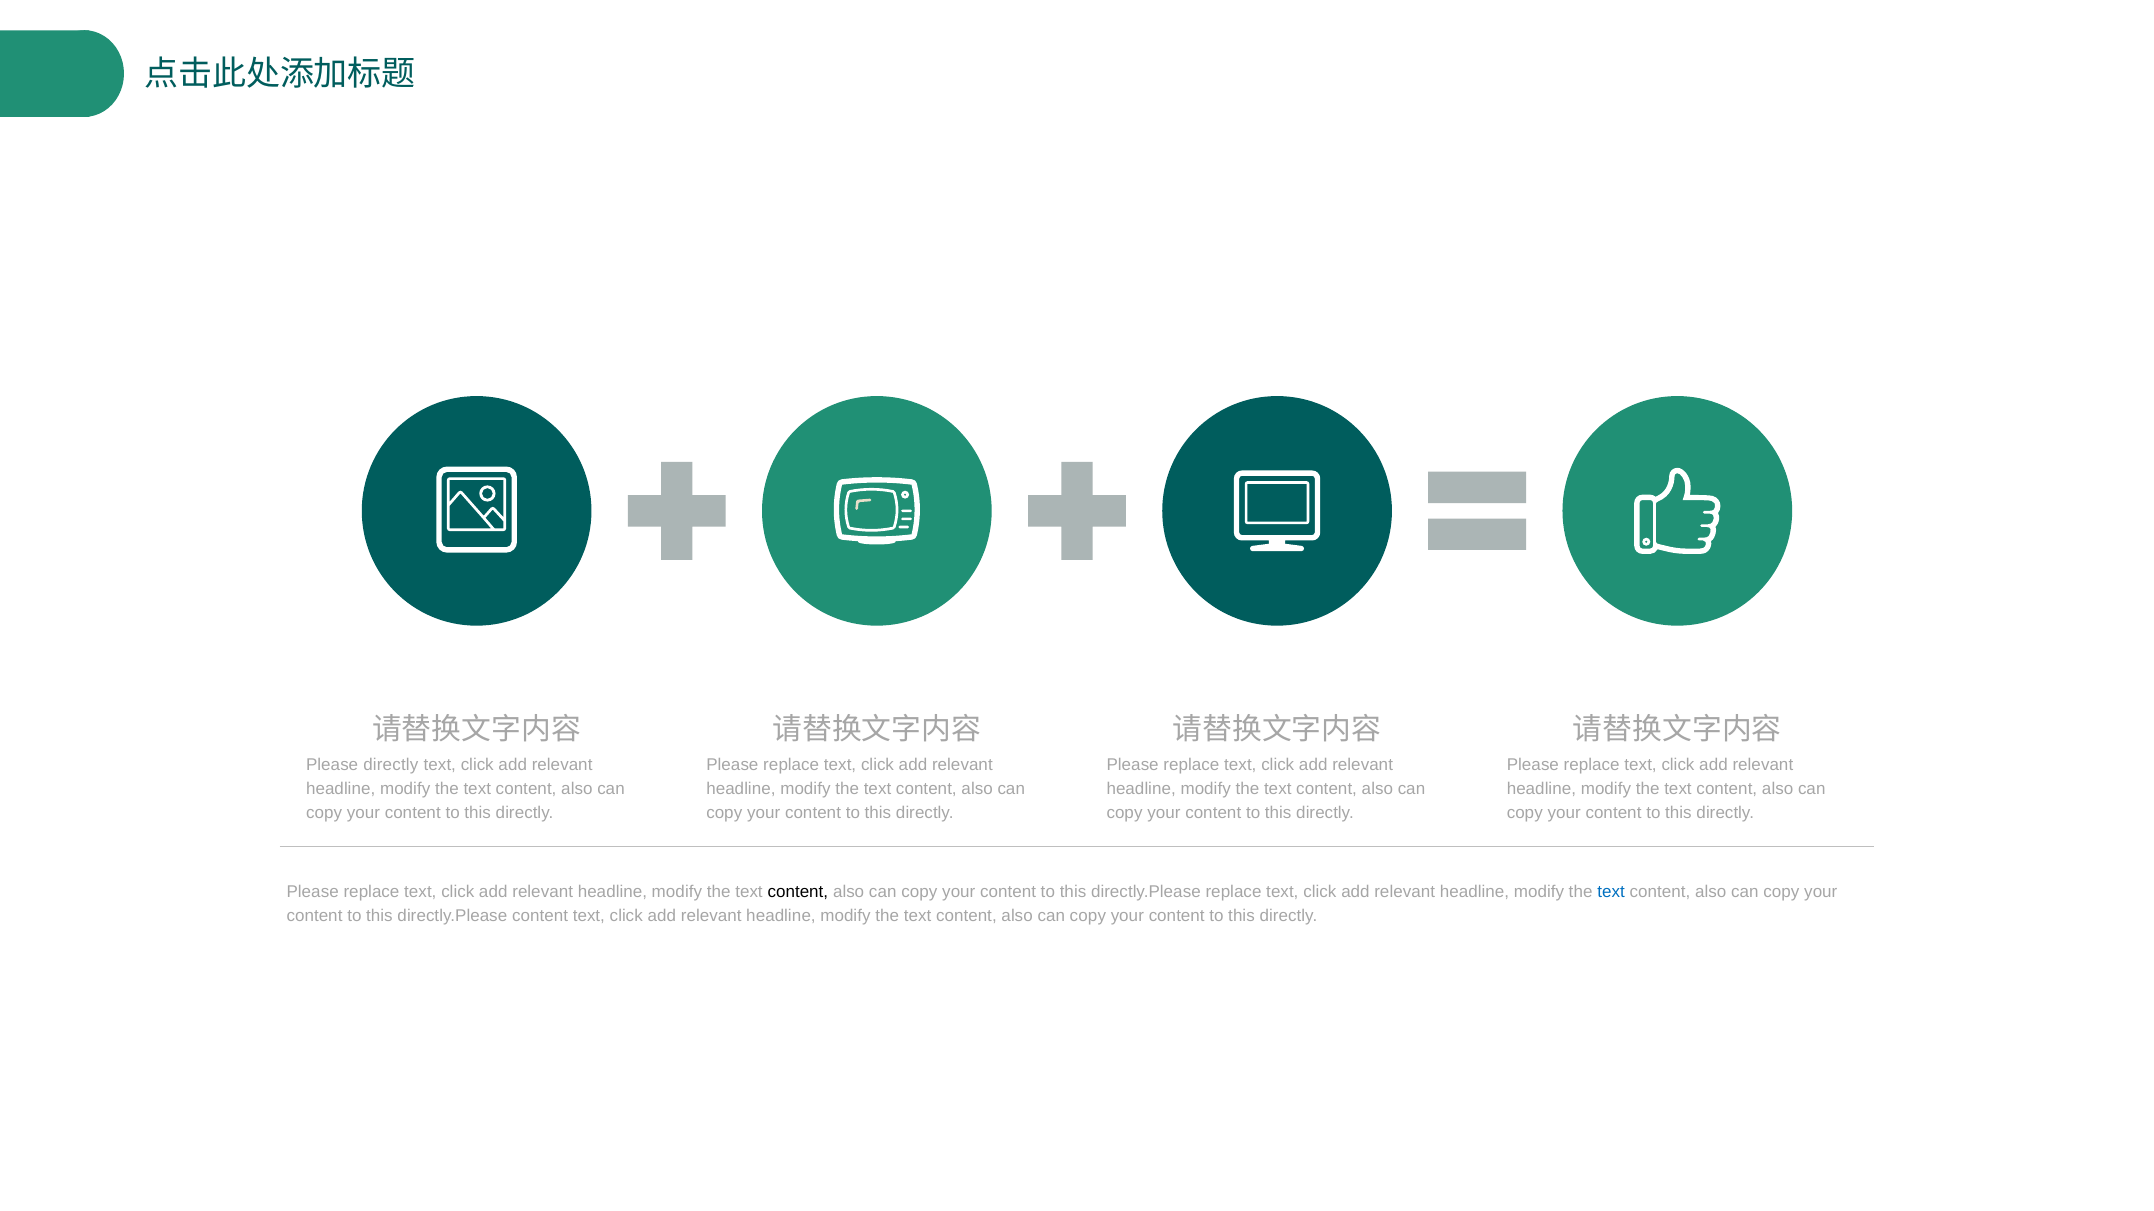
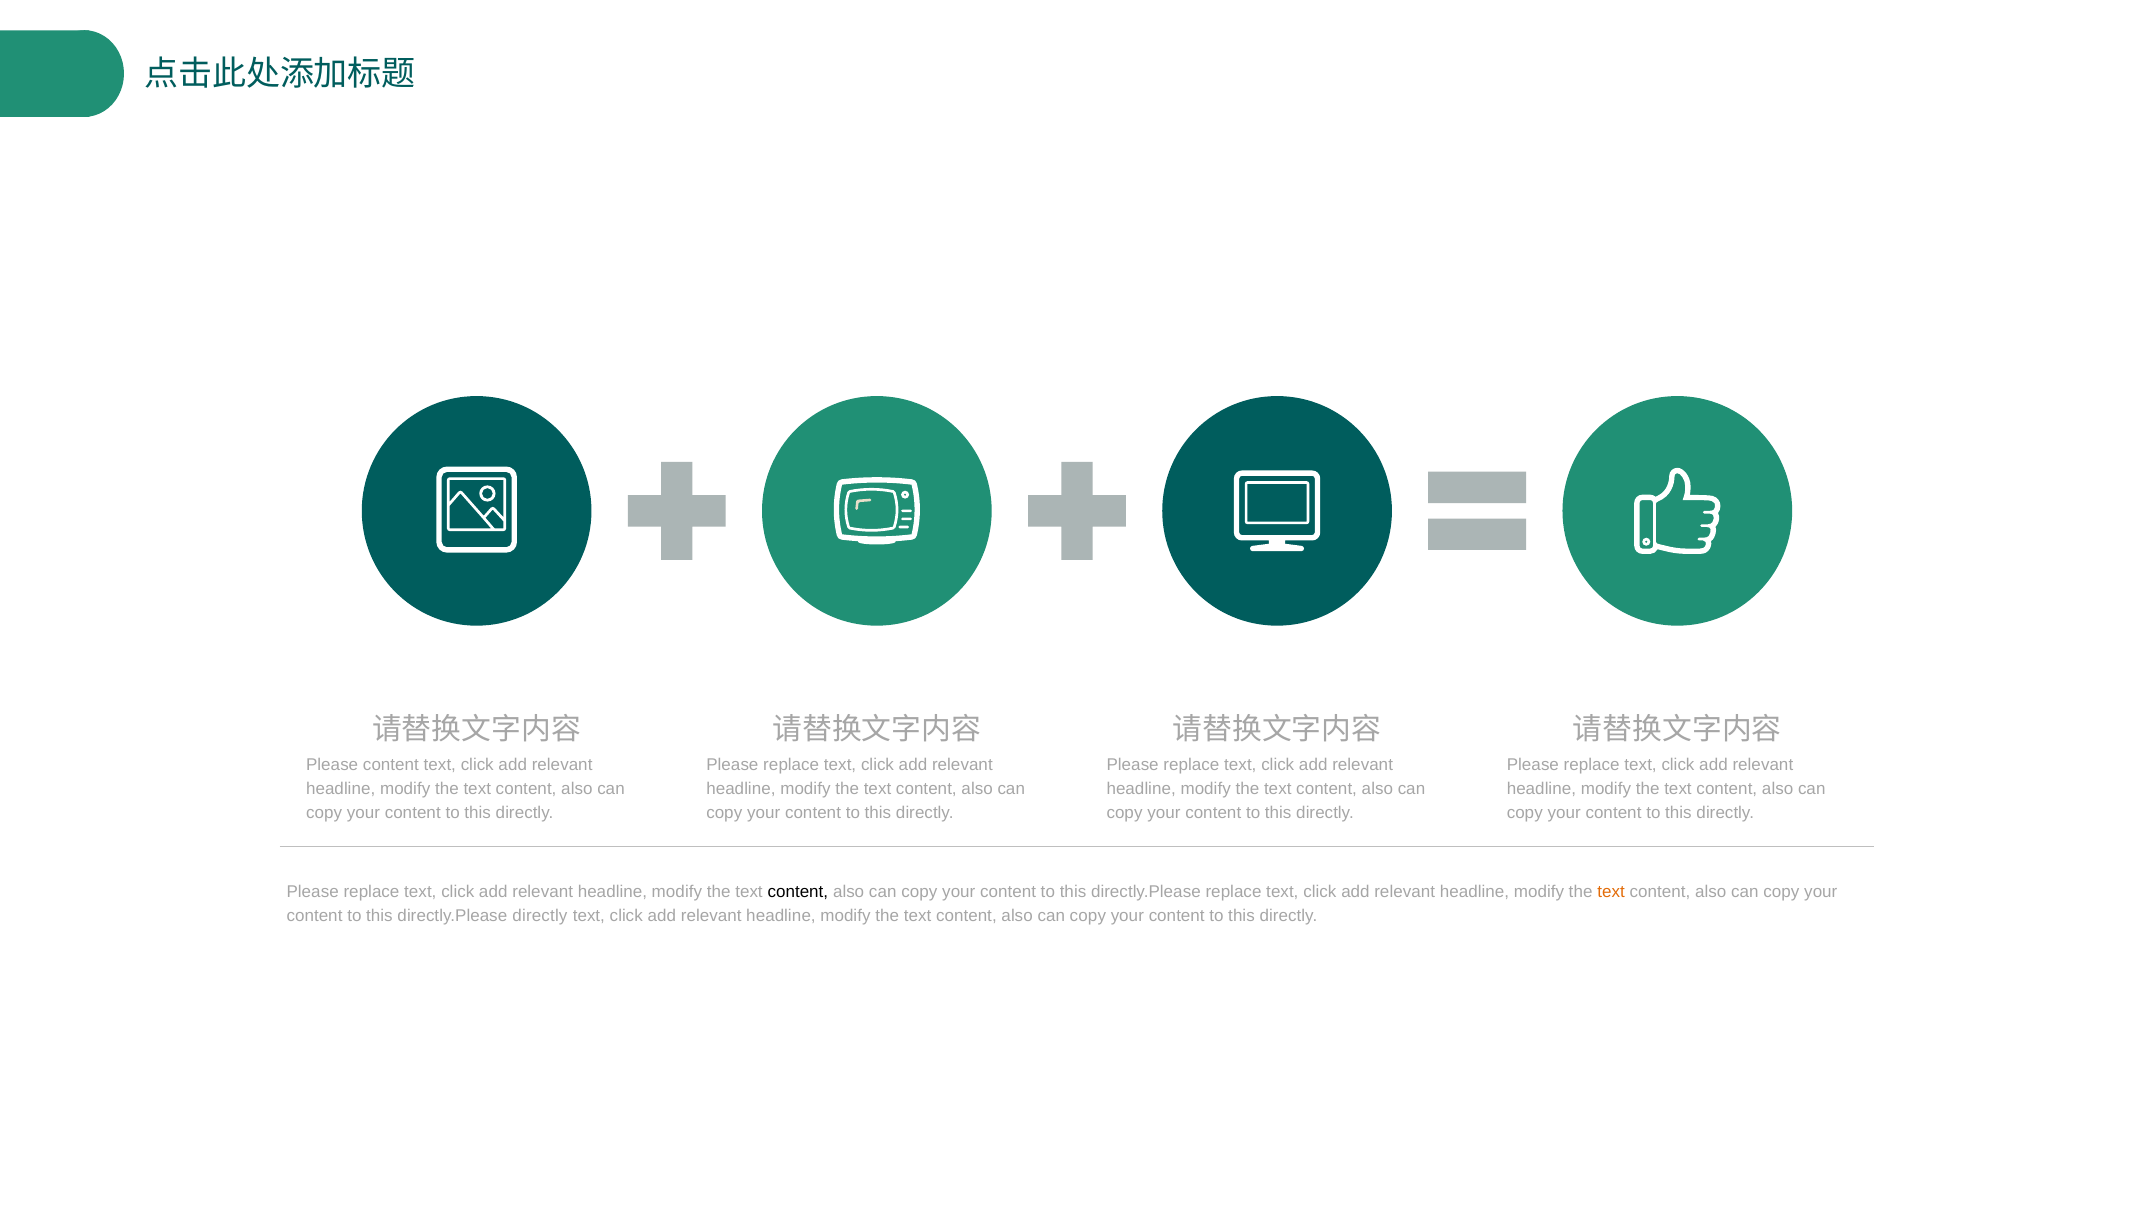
Please directly: directly -> content
text at (1611, 892) colour: blue -> orange
directly.Please content: content -> directly
